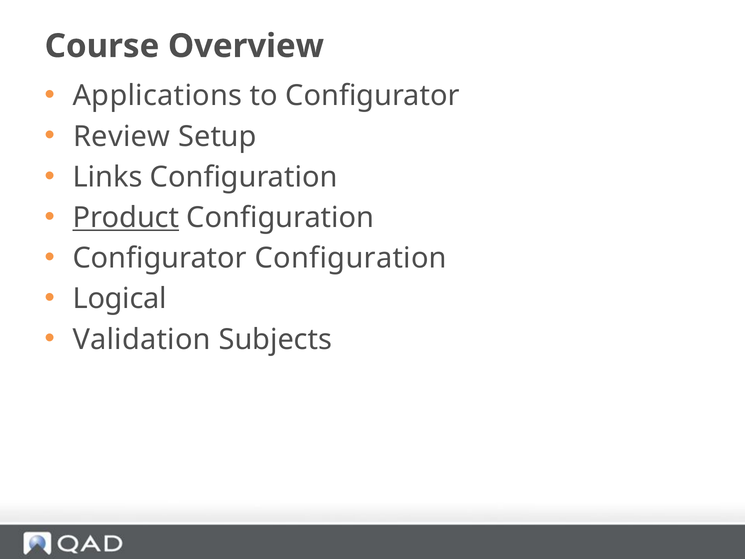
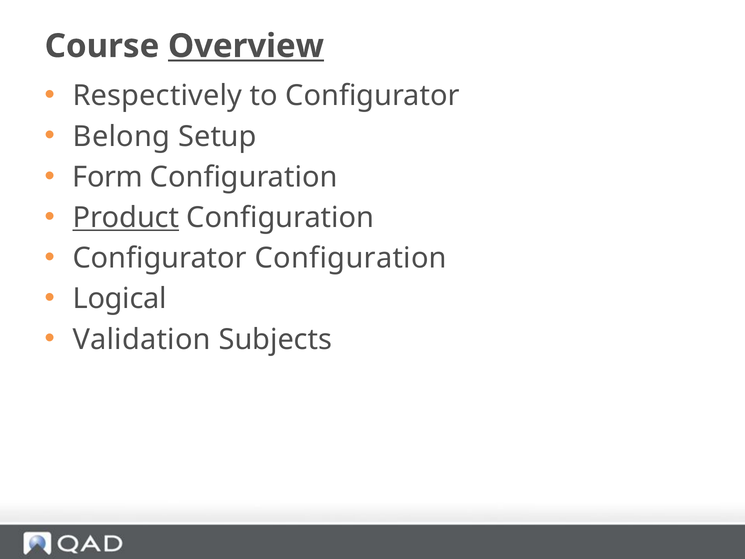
Overview underline: none -> present
Applications: Applications -> Respectively
Review: Review -> Belong
Links: Links -> Form
